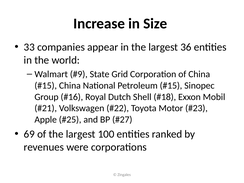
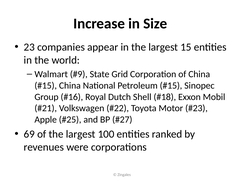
33: 33 -> 23
36: 36 -> 15
